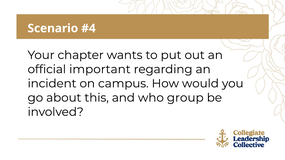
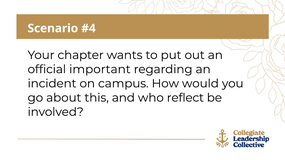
group: group -> reflect
